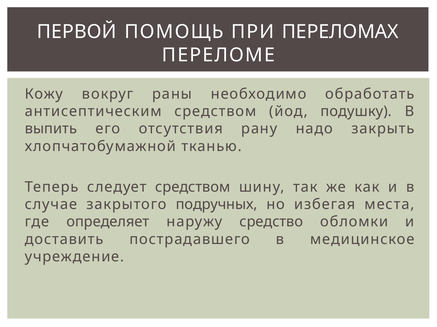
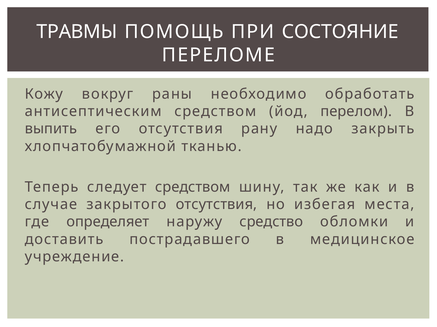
ПЕРВОЙ: ПЕРВОЙ -> ТРАВМЫ
ПЕРЕЛОМАХ: ПЕРЕЛОМАХ -> СОСТОЯНИЕ
подушку: подушку -> перелом
закрытого подручных: подручных -> отсутствия
